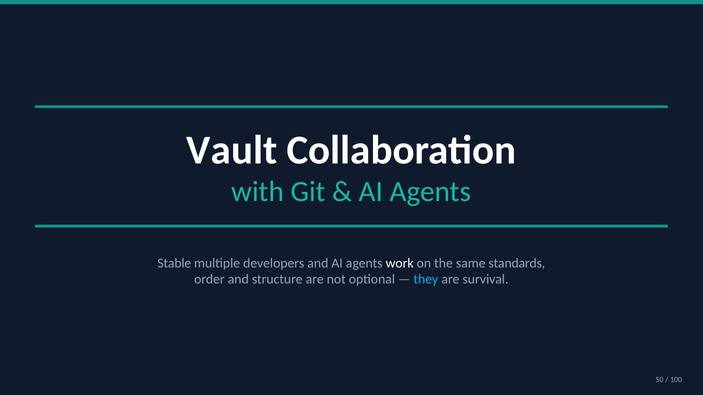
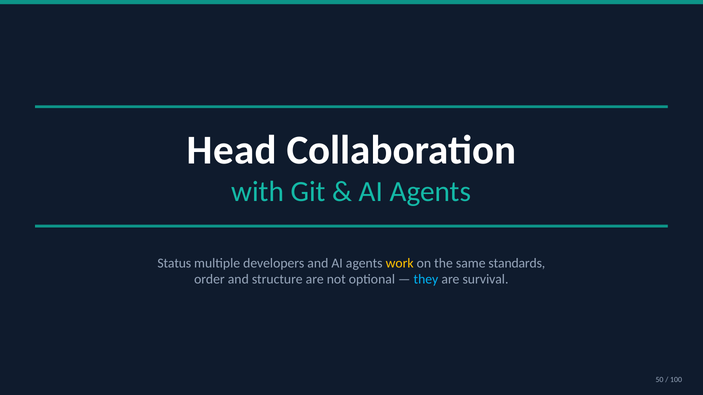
Vault: Vault -> Head
Stable: Stable -> Status
work colour: white -> yellow
